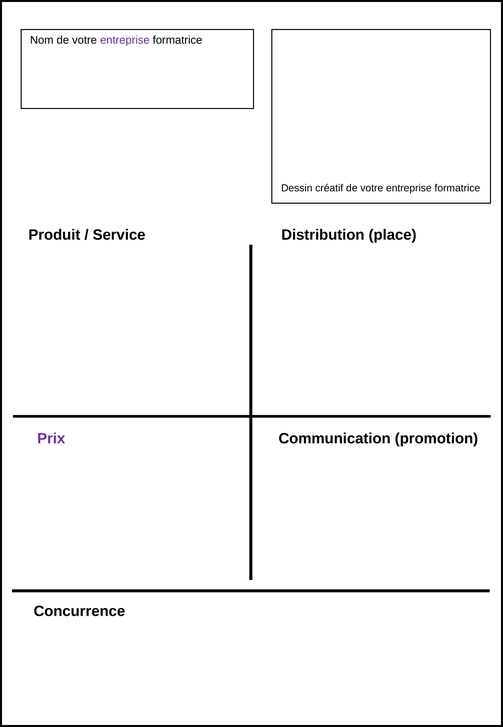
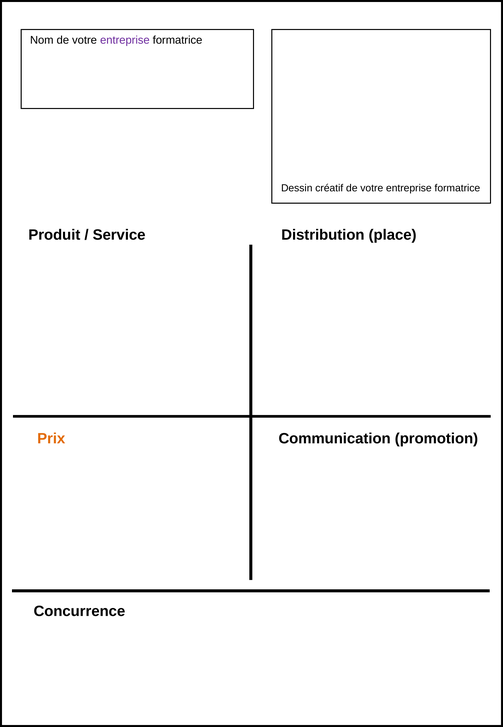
Prix colour: purple -> orange
